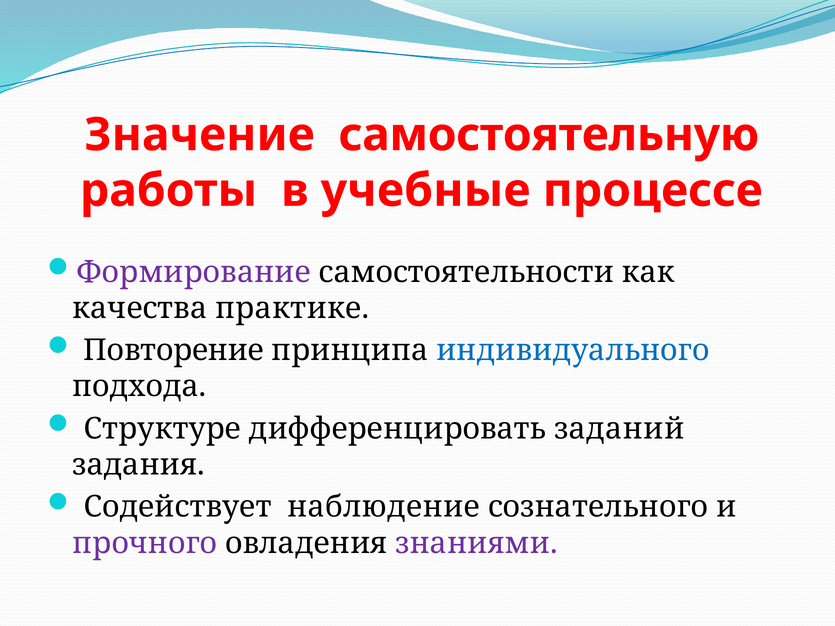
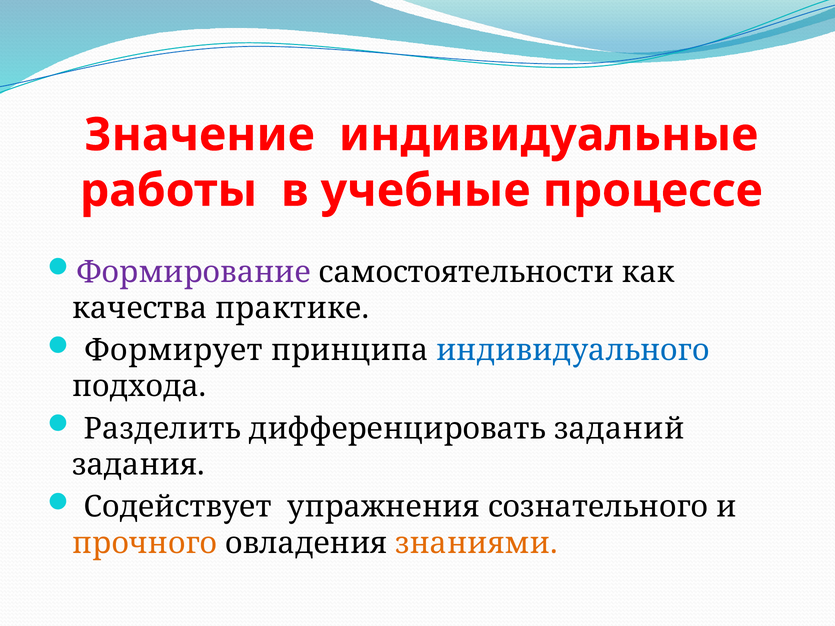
самостоятельную: самостоятельную -> индивидуальные
Повторение: Повторение -> Формирует
Структуре: Структуре -> Разделить
наблюдение: наблюдение -> упражнения
прочного colour: purple -> orange
знаниями colour: purple -> orange
